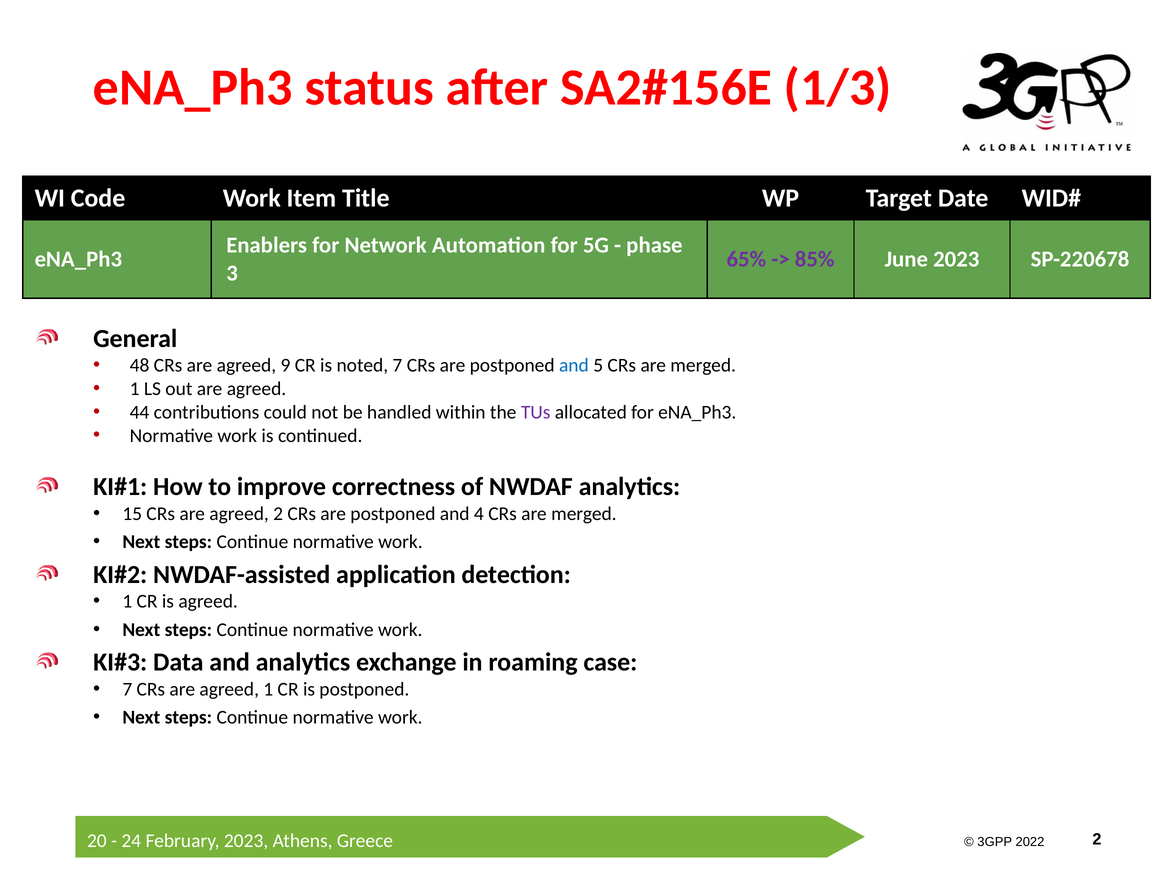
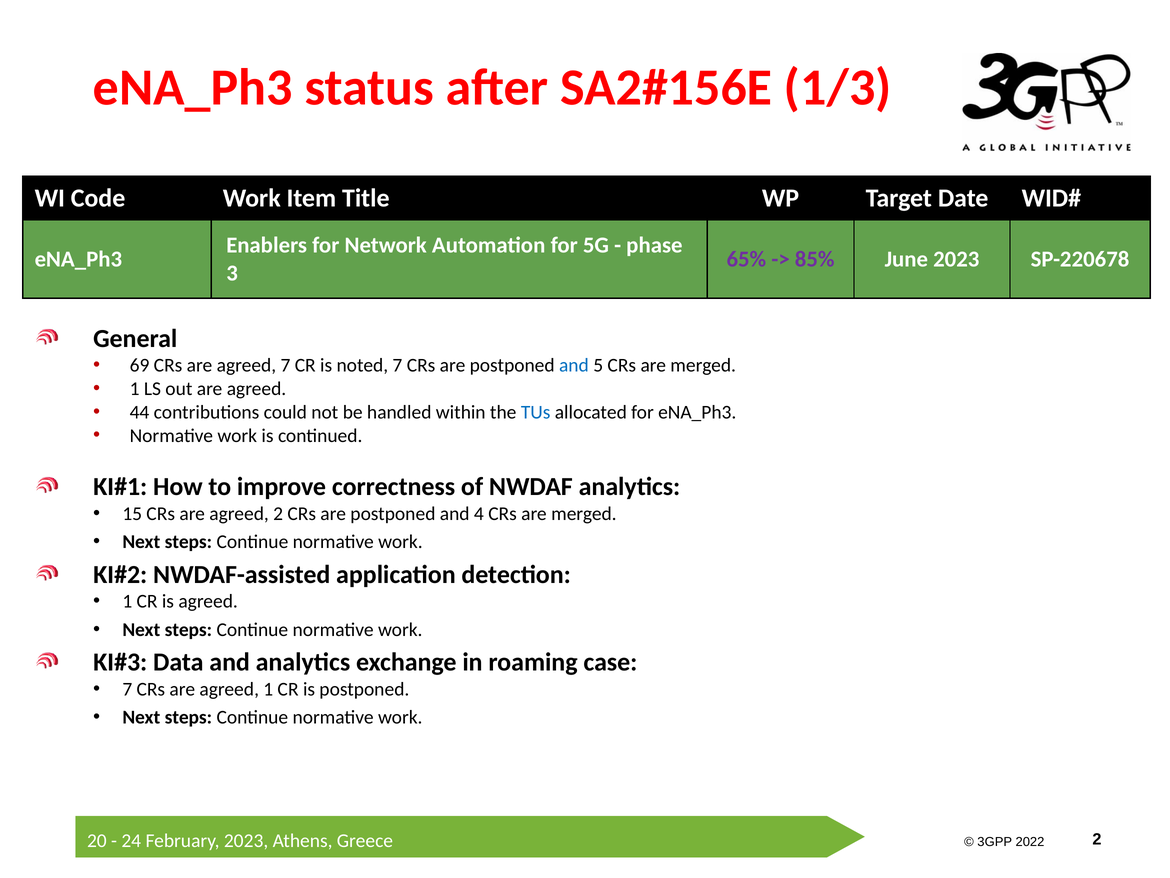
48: 48 -> 69
agreed 9: 9 -> 7
TUs colour: purple -> blue
